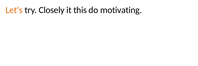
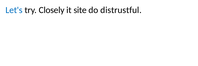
Let's colour: orange -> blue
this: this -> site
motivating: motivating -> distrustful
